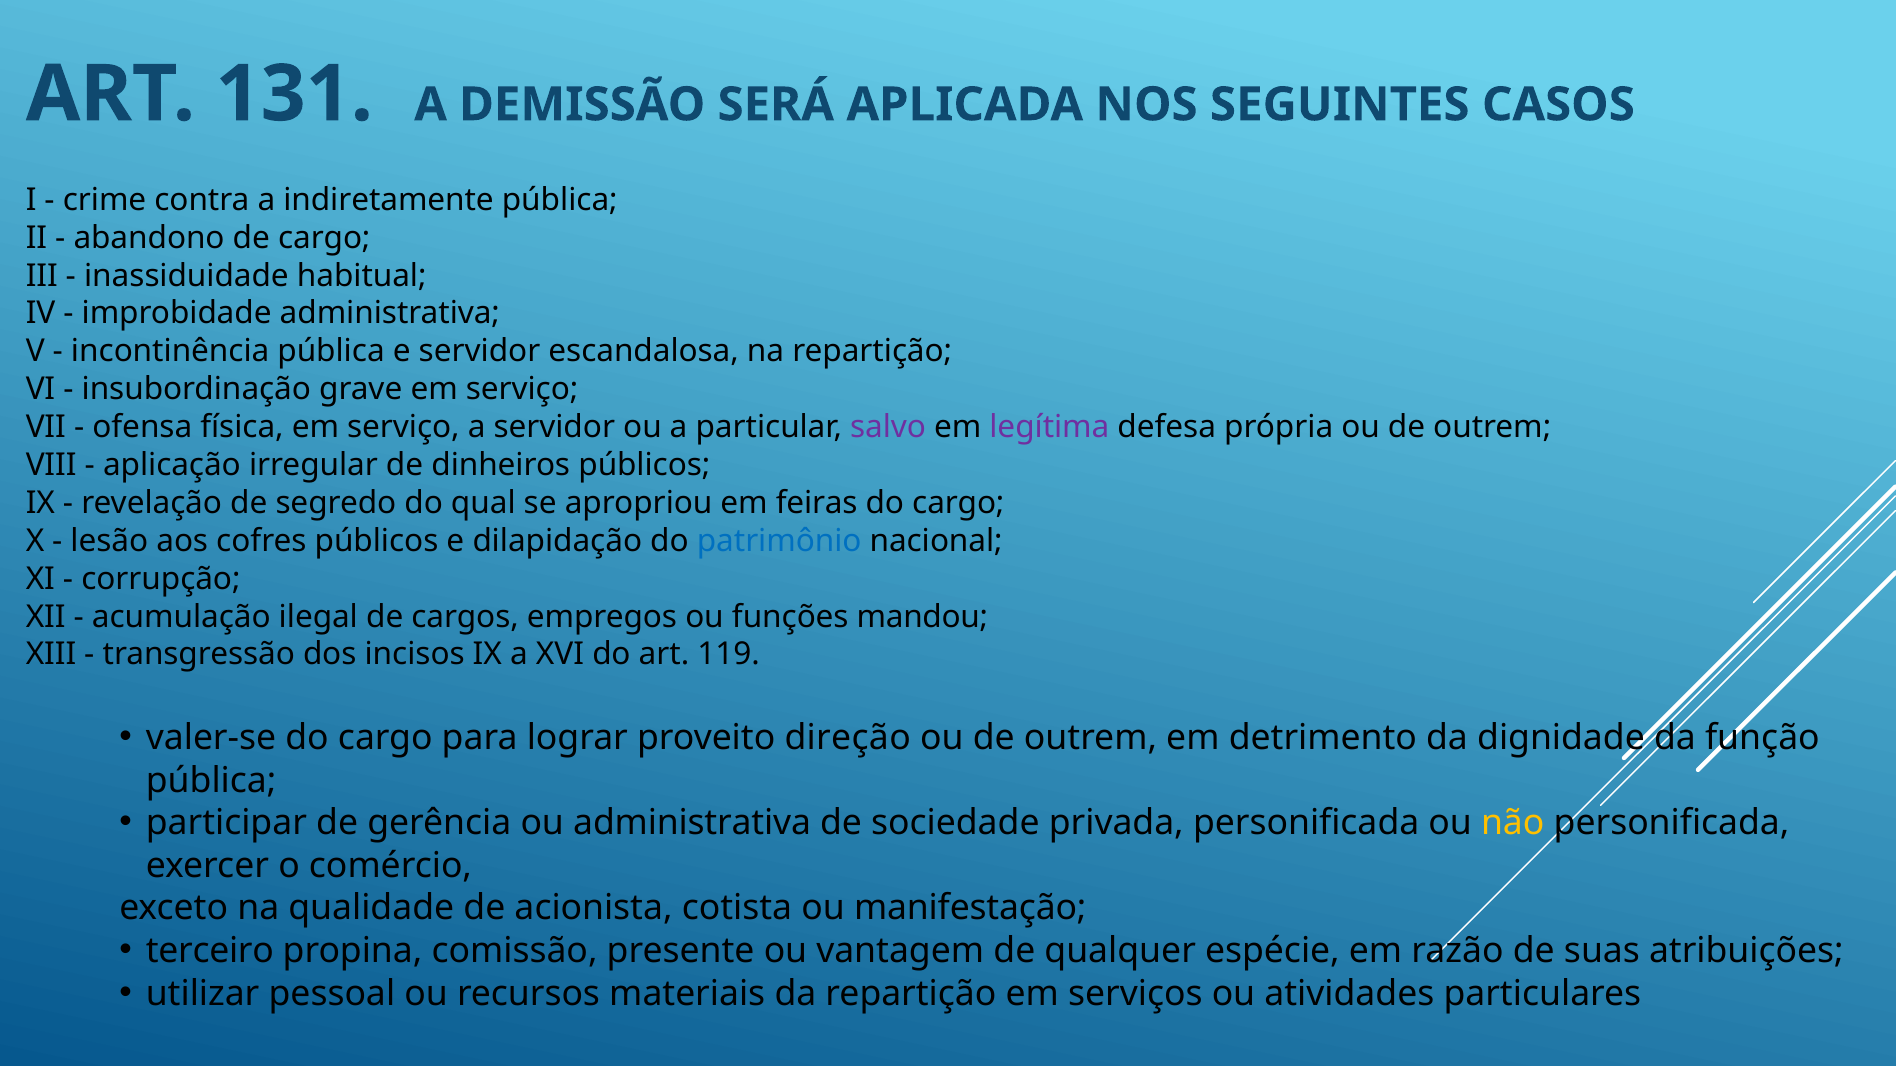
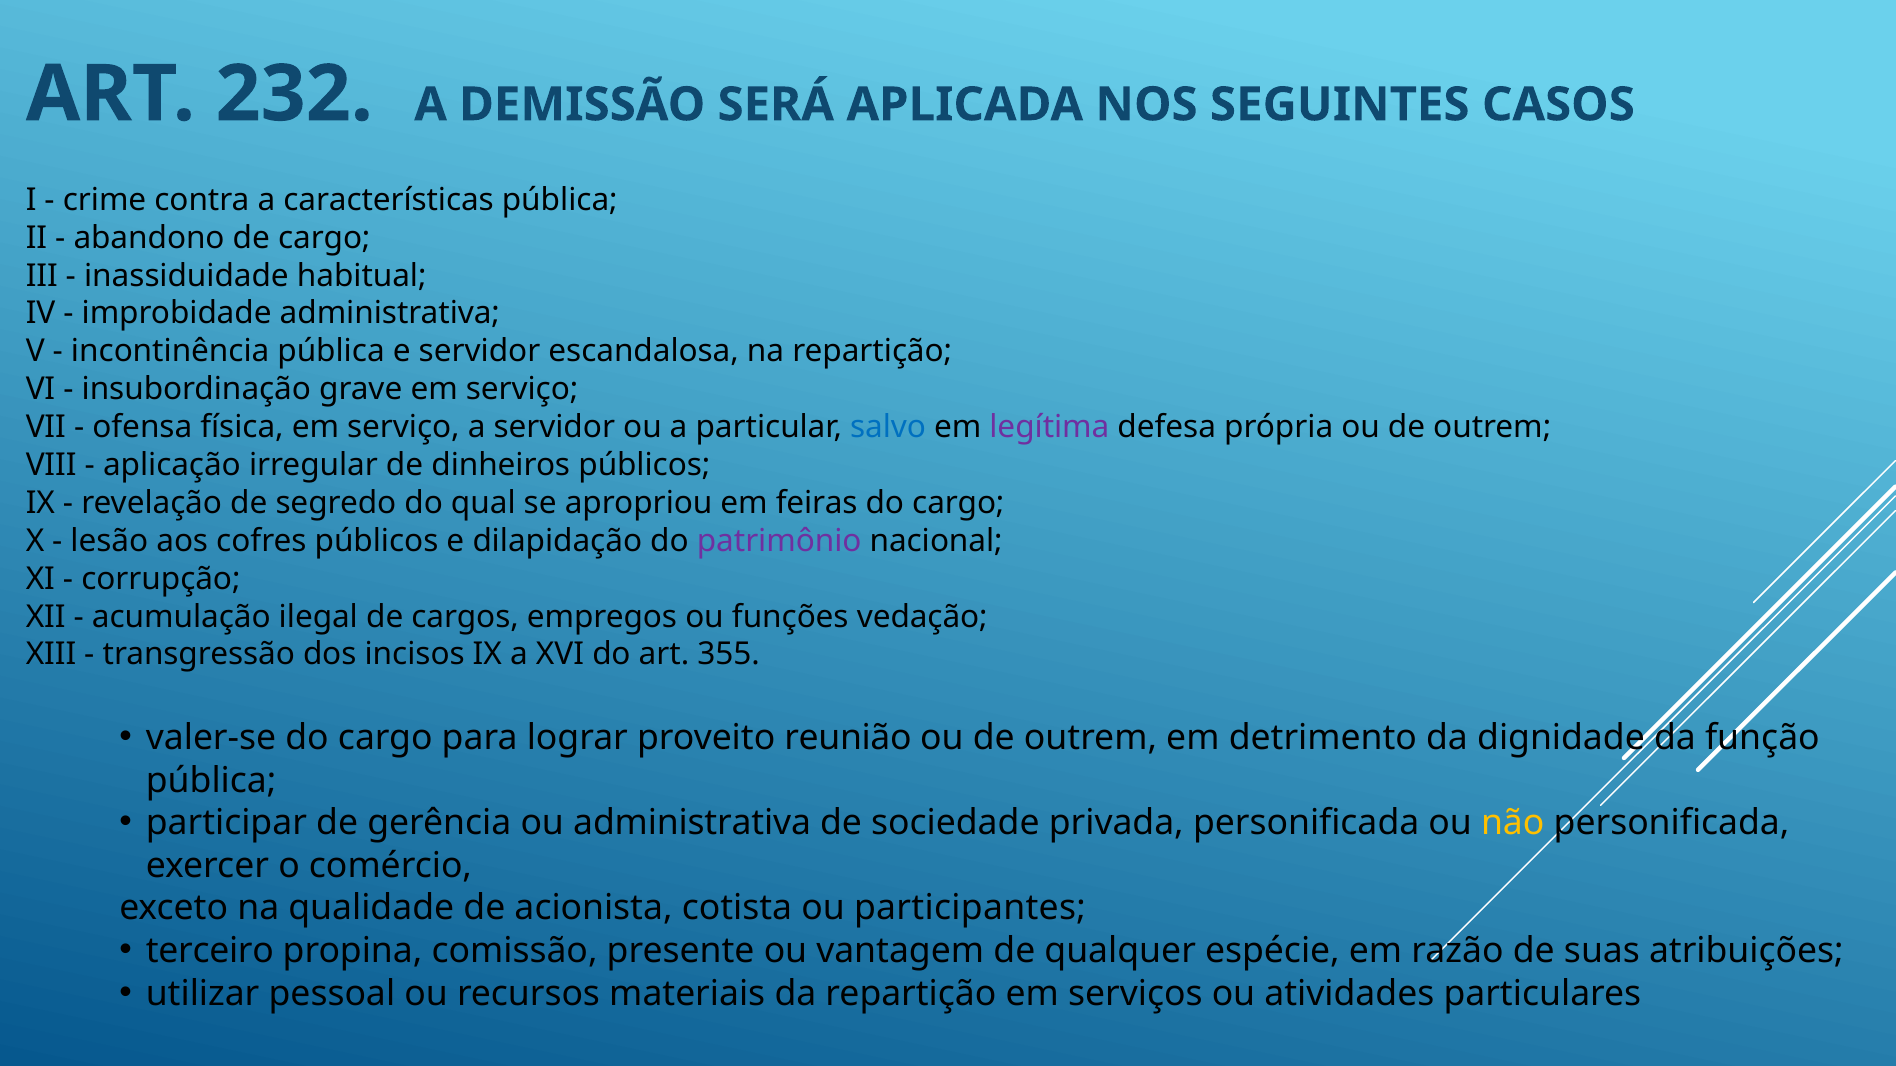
131: 131 -> 232
indiretamente: indiretamente -> características
salvo colour: purple -> blue
patrimônio colour: blue -> purple
mandou: mandou -> vedação
119: 119 -> 355
direção: direção -> reunião
manifestação: manifestação -> participantes
